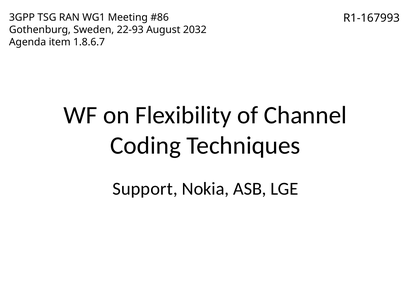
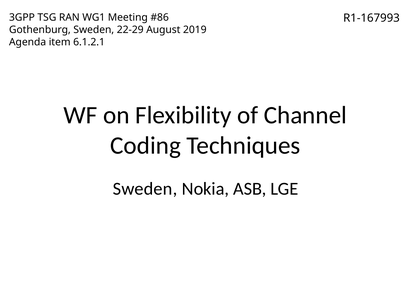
22-93: 22-93 -> 22-29
2032: 2032 -> 2019
1.8.6.7: 1.8.6.7 -> 6.1.2.1
Support at (145, 189): Support -> Sweden
